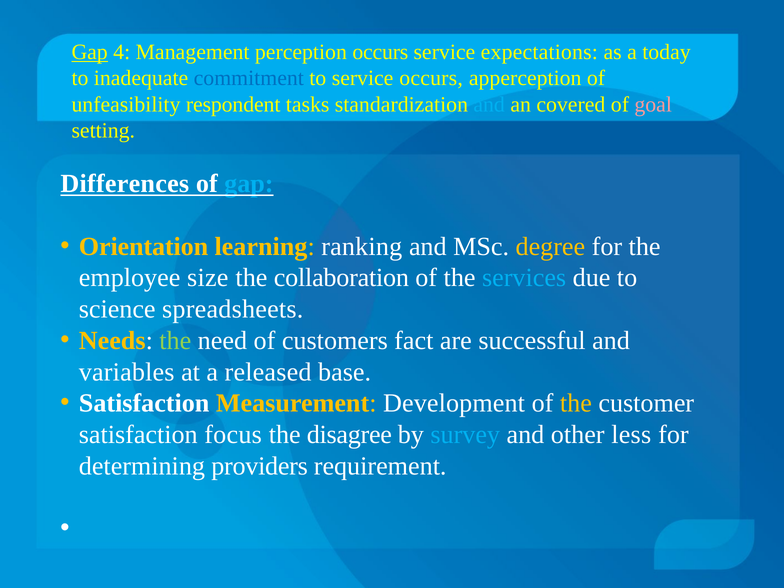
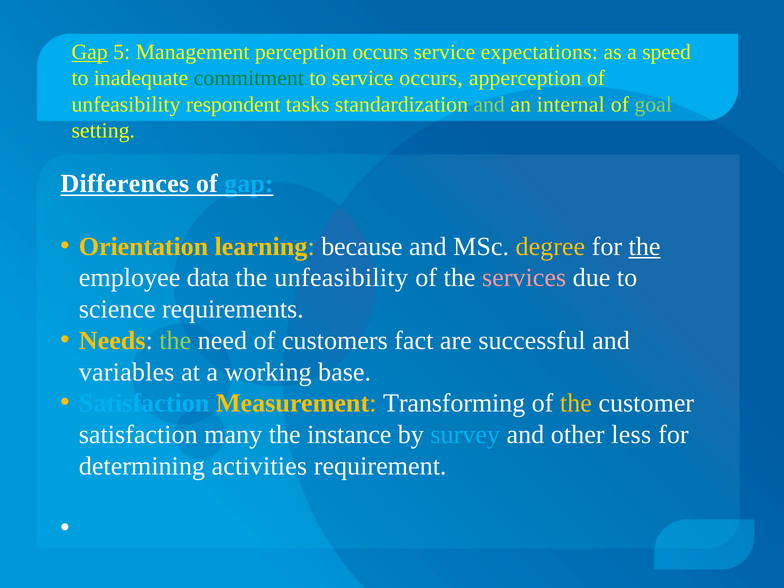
4: 4 -> 5
today: today -> speed
commitment colour: blue -> green
and at (489, 104) colour: light blue -> light green
covered: covered -> internal
goal colour: pink -> light green
ranking: ranking -> because
the at (645, 246) underline: none -> present
size: size -> data
the collaboration: collaboration -> unfeasibility
services colour: light blue -> pink
spreadsheets: spreadsheets -> requirements
released: released -> working
Satisfaction at (144, 403) colour: white -> light blue
Development: Development -> Transforming
focus: focus -> many
disagree: disagree -> instance
providers: providers -> activities
